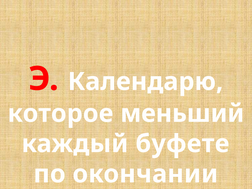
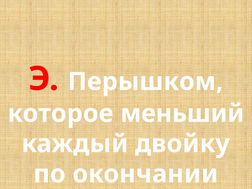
Календарю: Календарю -> Перышком
буфете: буфете -> двойку
